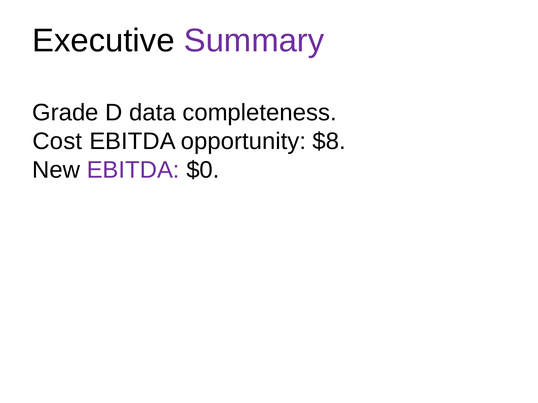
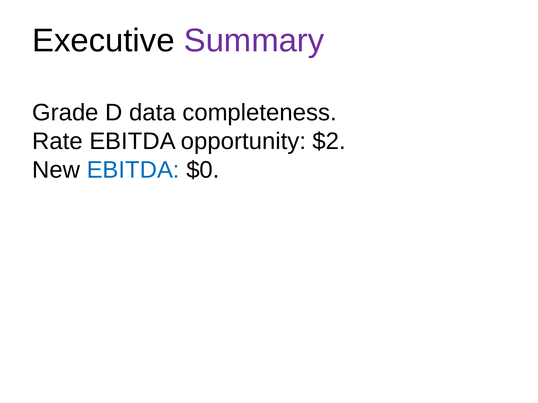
Cost: Cost -> Rate
$8: $8 -> $2
EBITDA at (133, 170) colour: purple -> blue
